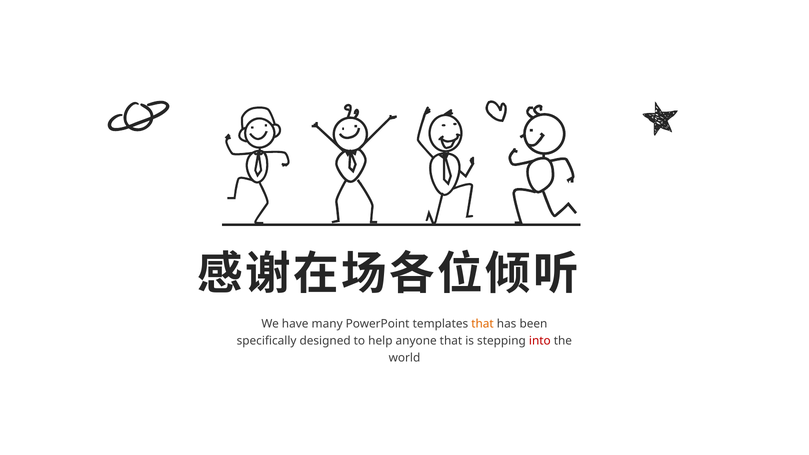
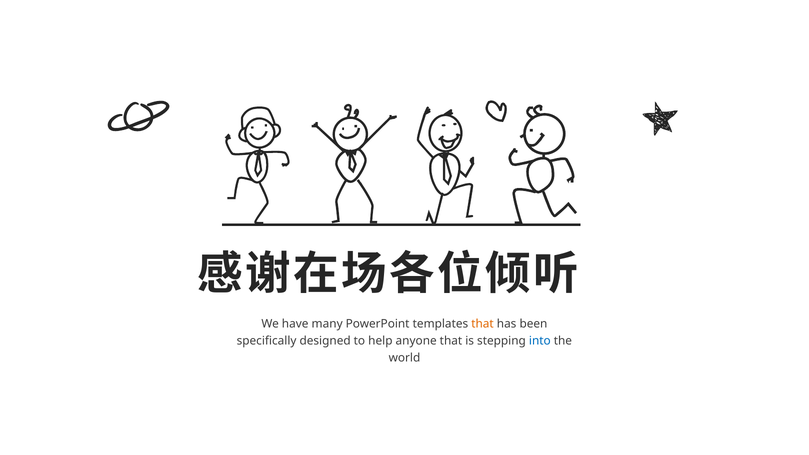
into colour: red -> blue
